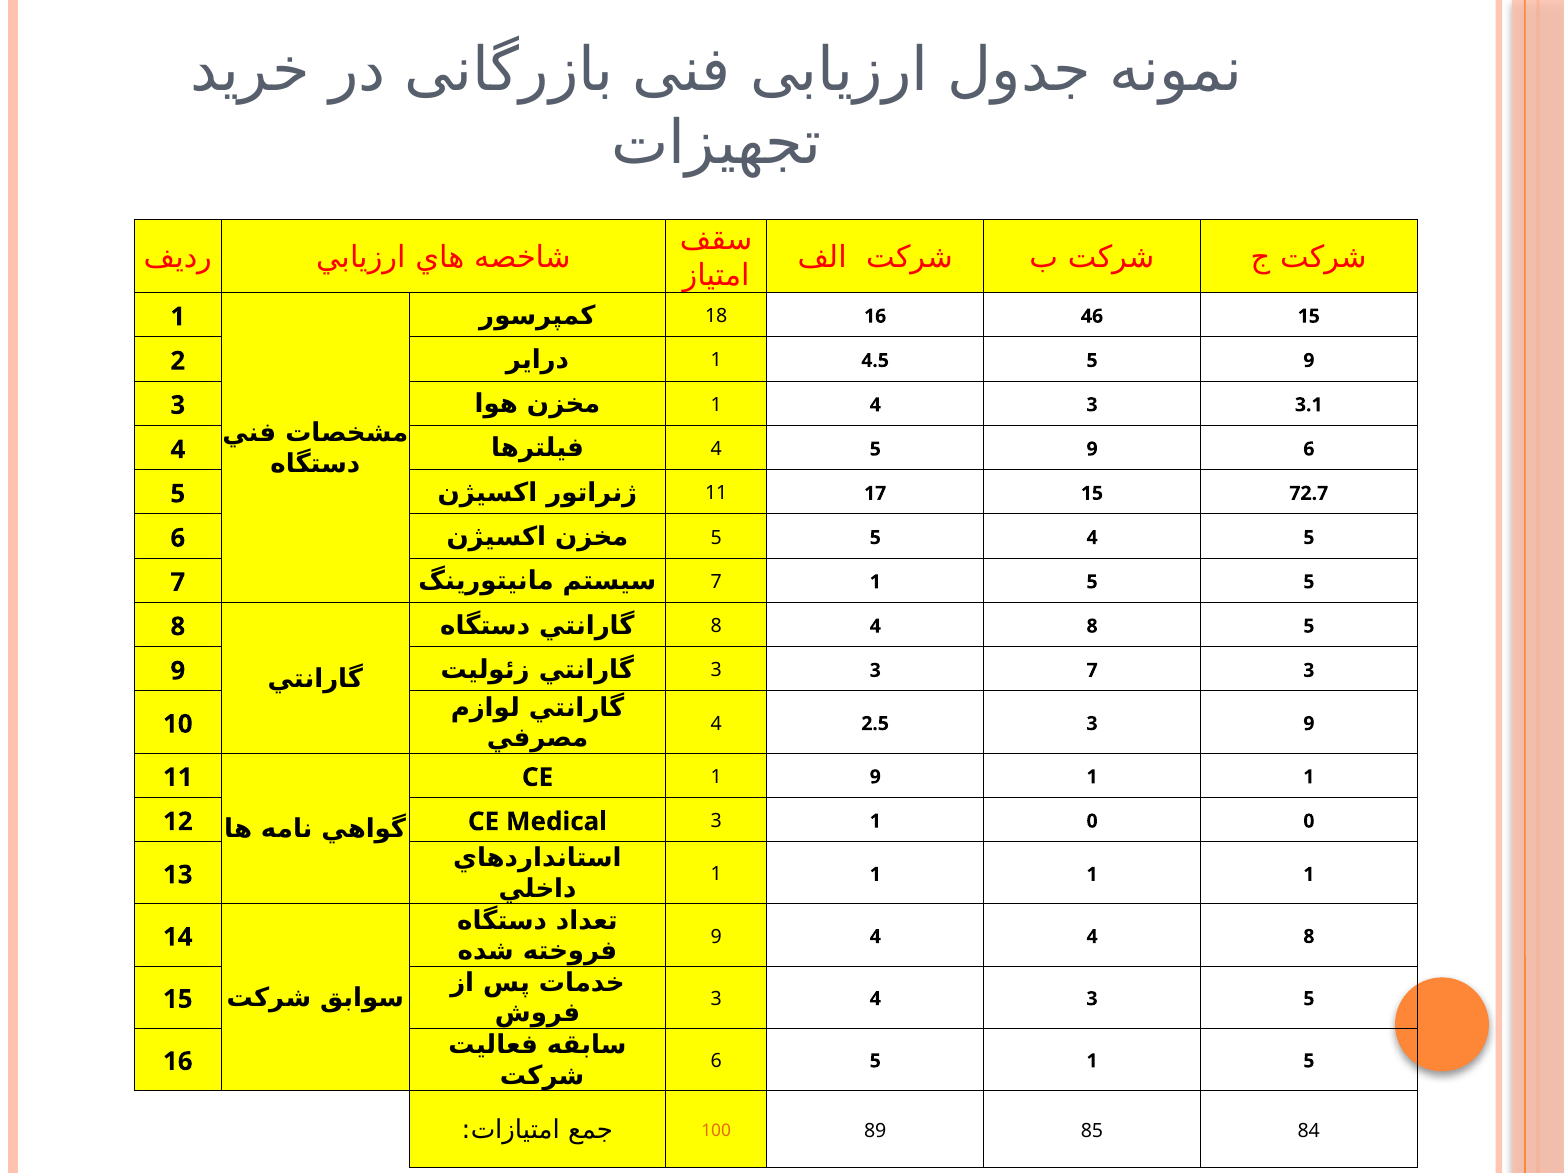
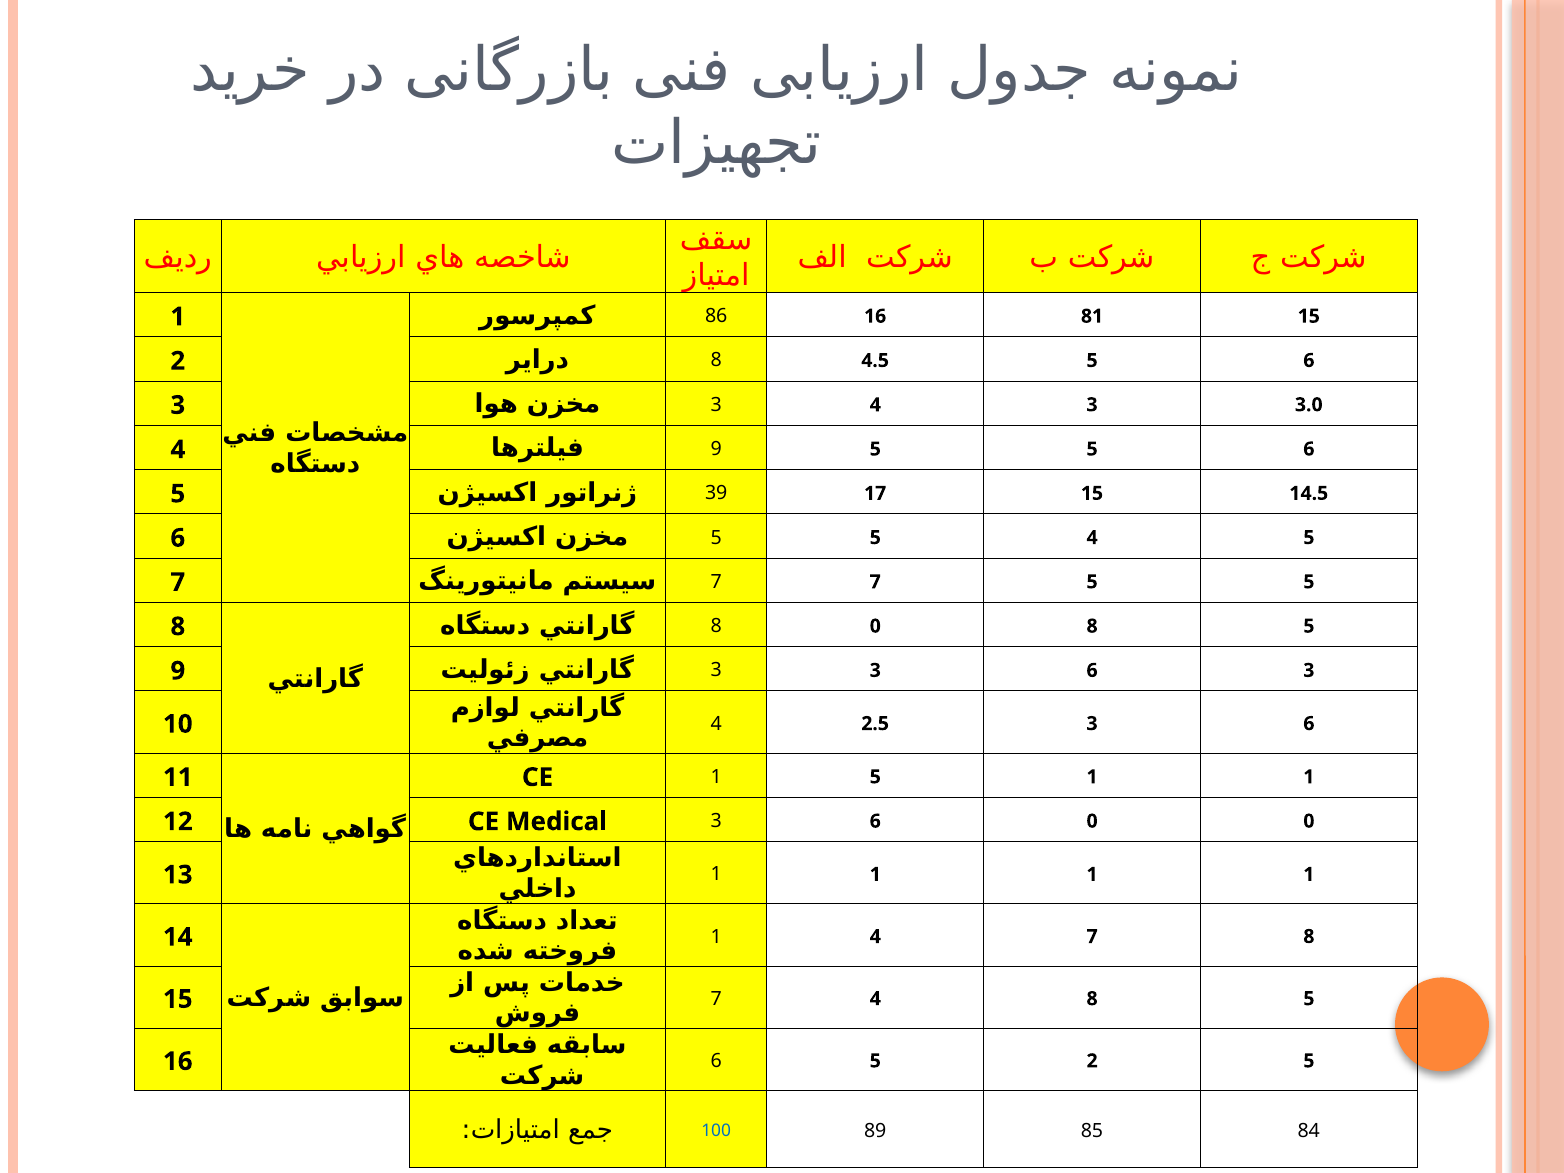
18: 18 -> 86
46: 46 -> 81
1 at (716, 361): 1 -> 8
4.5 5 9: 9 -> 6
1 at (716, 405): 1 -> 3
3.1: 3.1 -> 3.0
4 at (716, 449): 4 -> 9
9 at (1092, 449): 9 -> 5
11 at (716, 493): 11 -> 39
72.7: 72.7 -> 14.5
7 1: 1 -> 7
8 4: 4 -> 0
3 3 7: 7 -> 6
2.5 3 9: 9 -> 6
1 9: 9 -> 5
Medical 3 1: 1 -> 6
9 at (716, 937): 9 -> 1
4 4: 4 -> 7
3 at (716, 999): 3 -> 7
3 at (1092, 999): 3 -> 8
5 1: 1 -> 2
100 colour: orange -> blue
